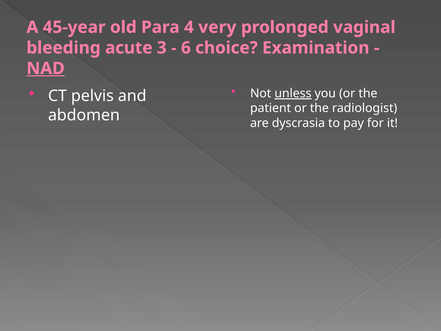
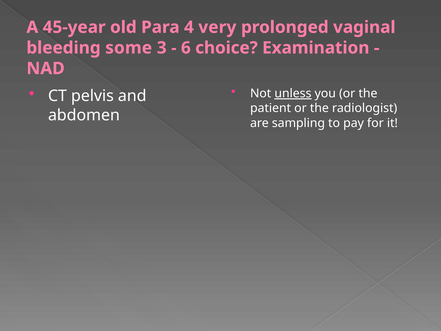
acute: acute -> some
NAD underline: present -> none
dyscrasia: dyscrasia -> sampling
